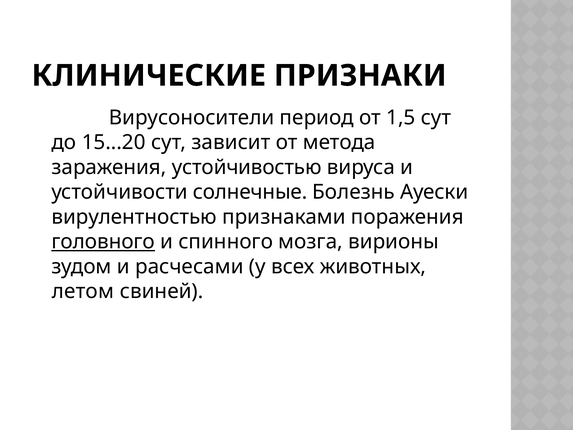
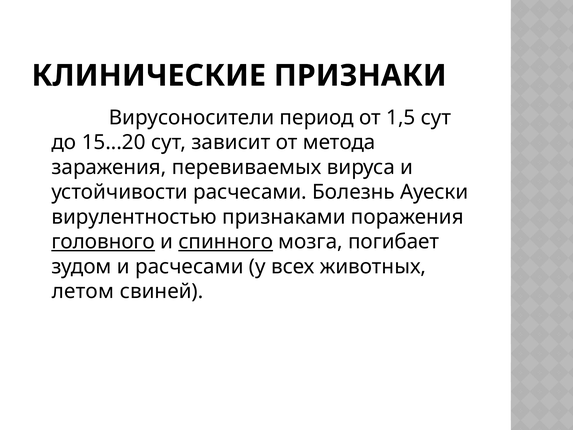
устойчивостью: устойчивостью -> перевиваемых
устойчивости солнечные: солнечные -> расчесами
спинного underline: none -> present
вирионы: вирионы -> погибает
